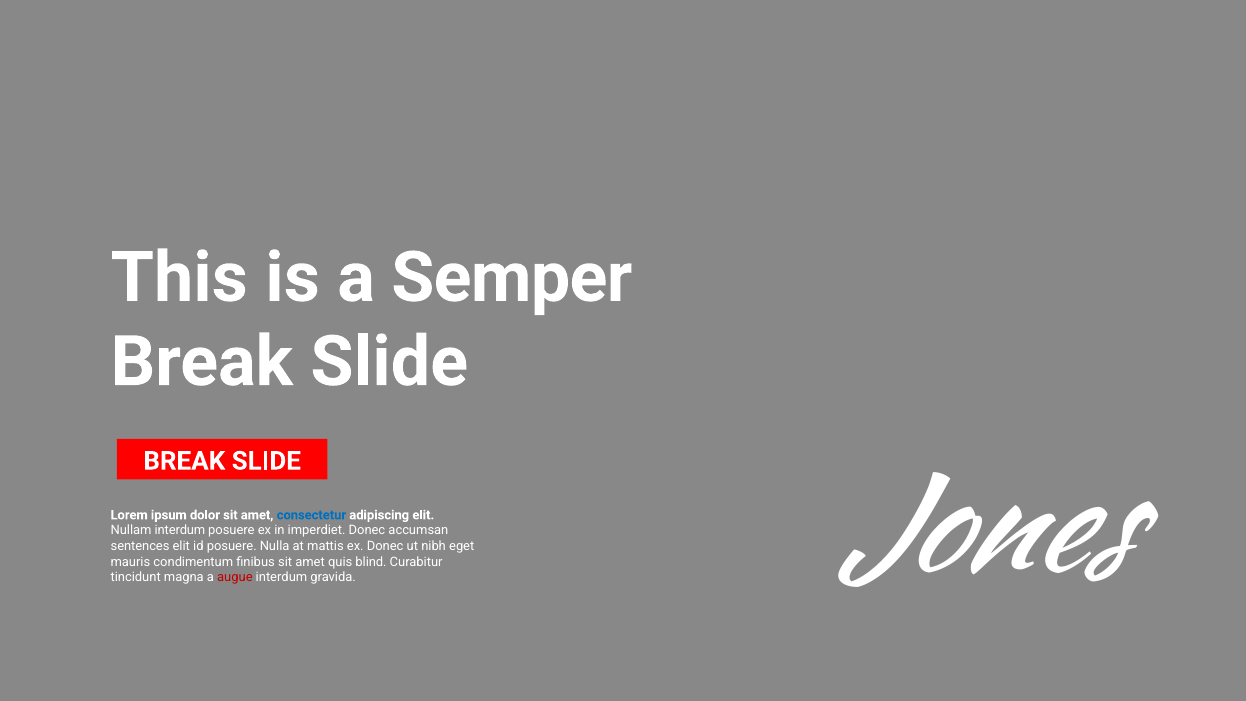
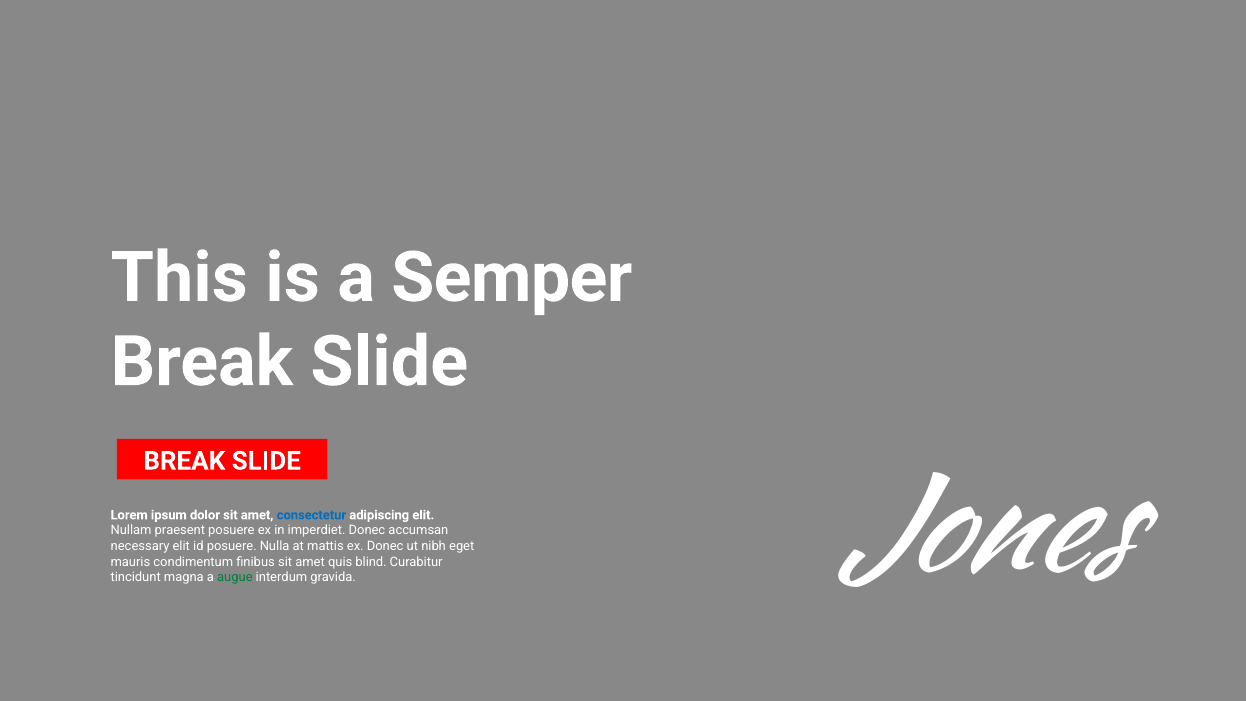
Nullam interdum: interdum -> praesent
sentences: sentences -> necessary
augue colour: red -> green
